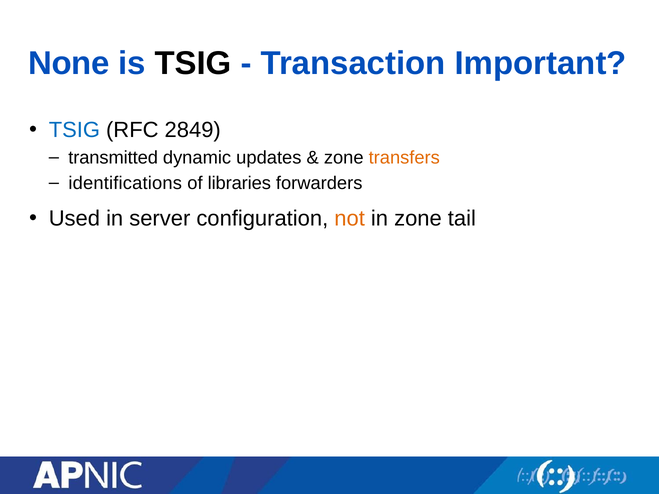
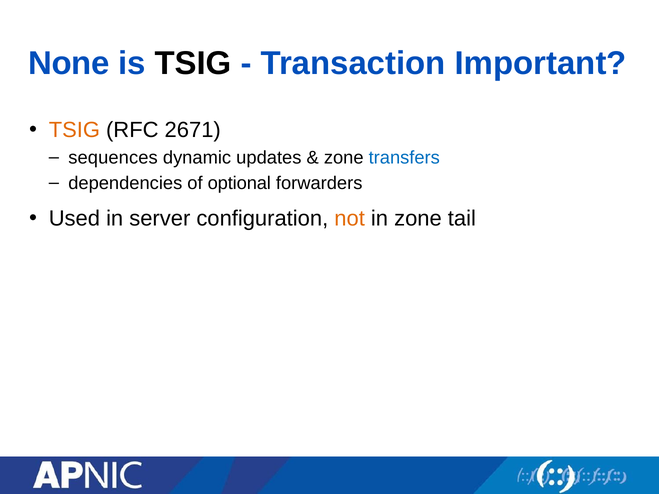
TSIG at (74, 130) colour: blue -> orange
2849: 2849 -> 2671
transmitted: transmitted -> sequences
transfers colour: orange -> blue
identifications: identifications -> dependencies
libraries: libraries -> optional
